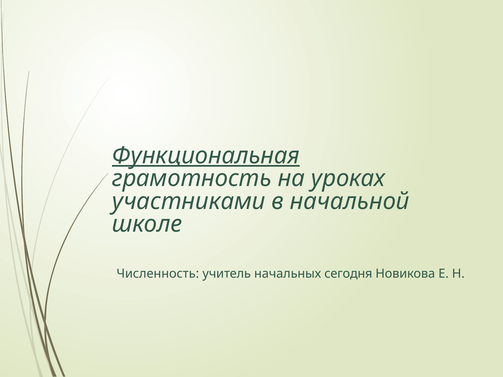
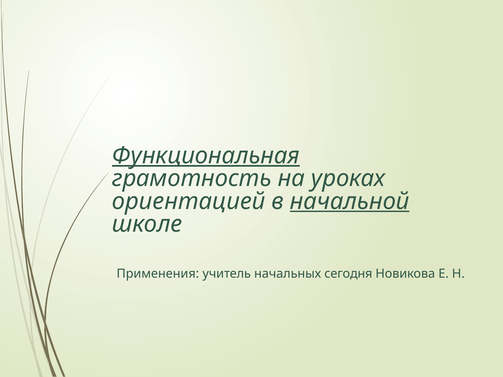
участниками: участниками -> ориентацией
начальной underline: none -> present
Численность: Численность -> Применения
